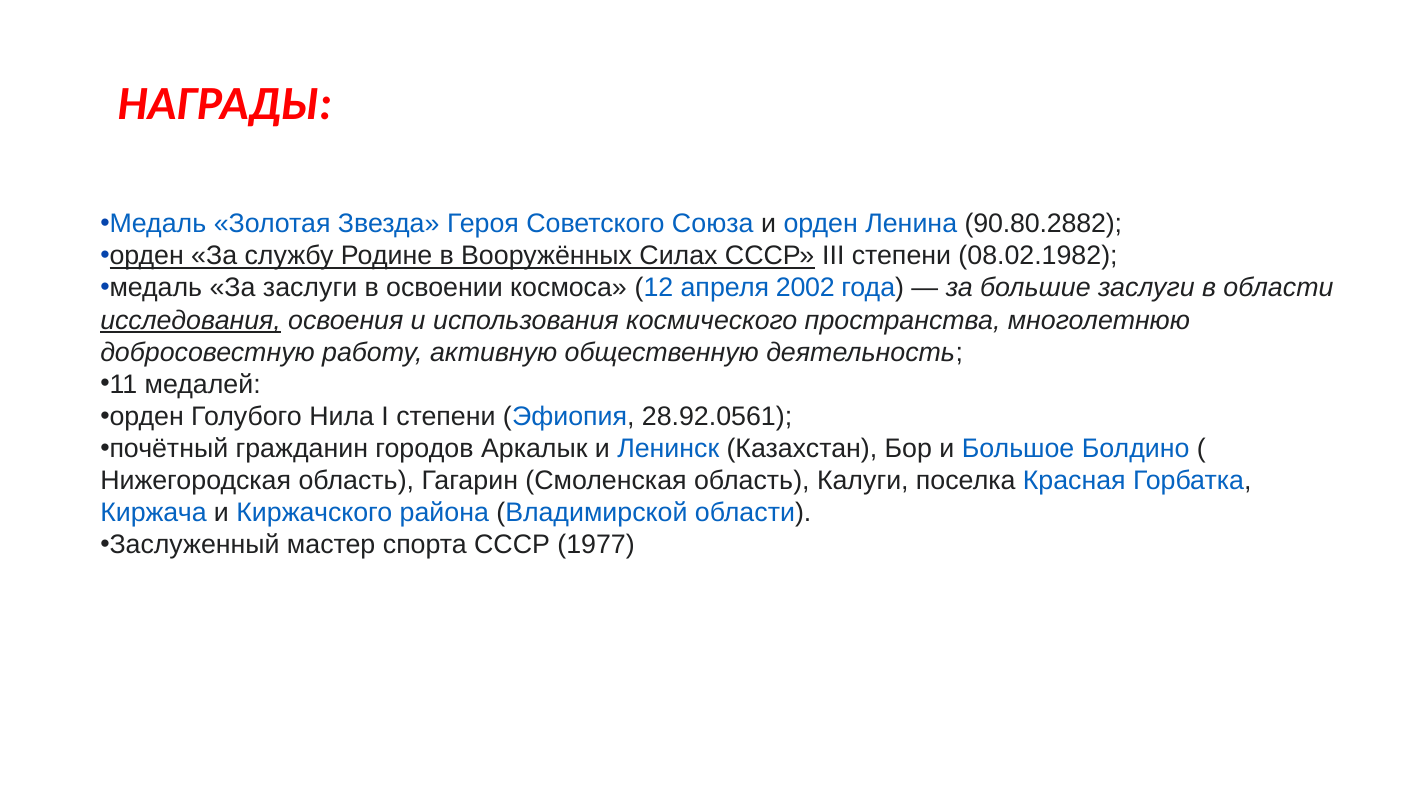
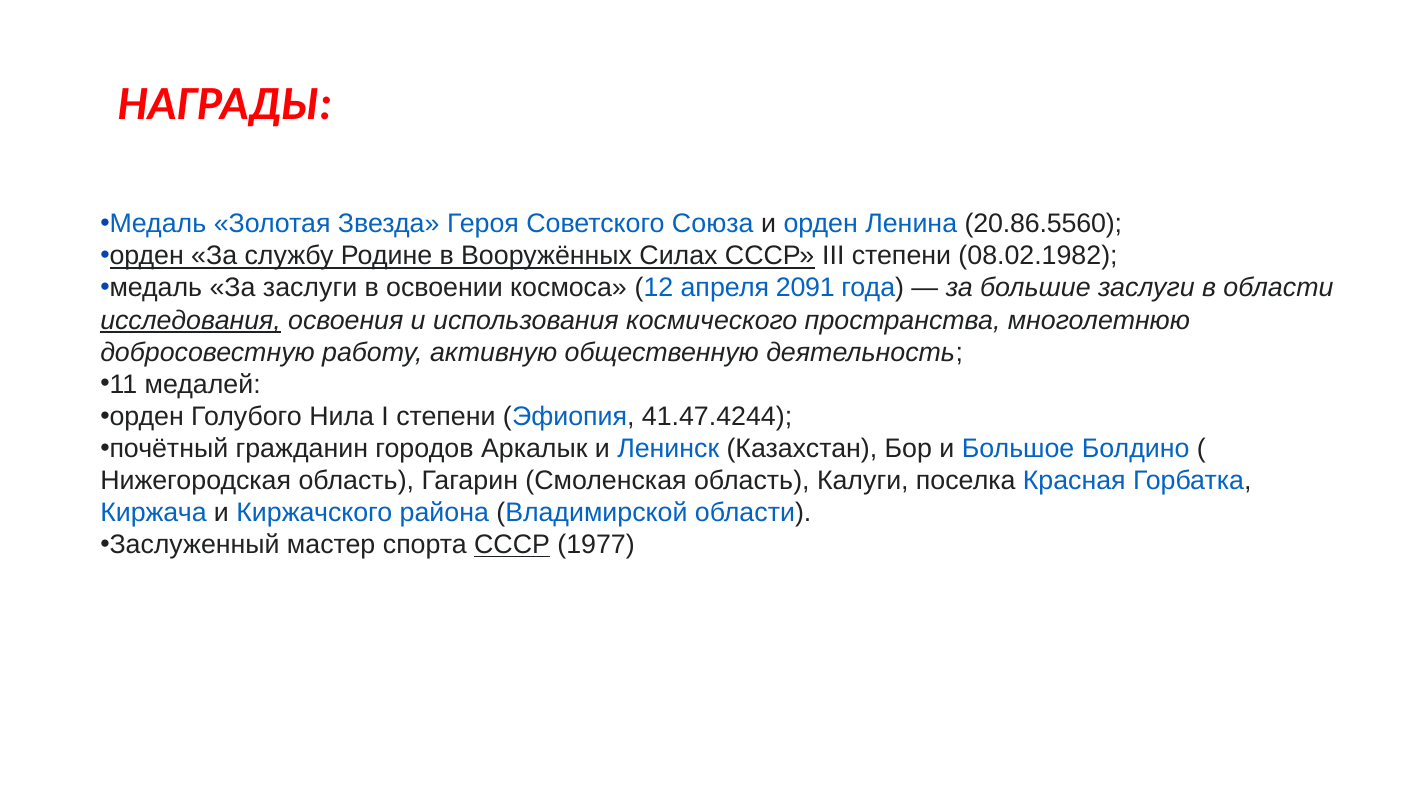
90.80.2882: 90.80.2882 -> 20.86.5560
2002: 2002 -> 2091
28.92.0561: 28.92.0561 -> 41.47.4244
СССР at (512, 545) underline: none -> present
